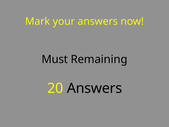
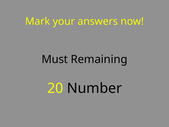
20 Answers: Answers -> Number
